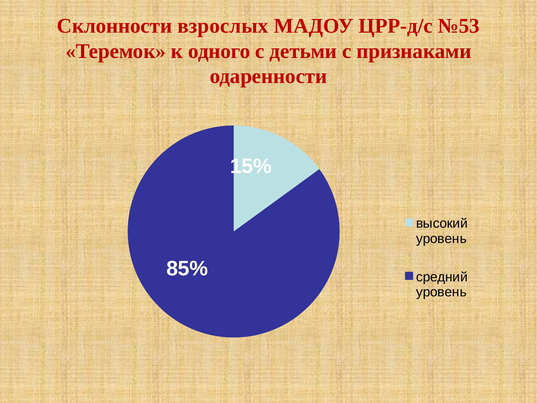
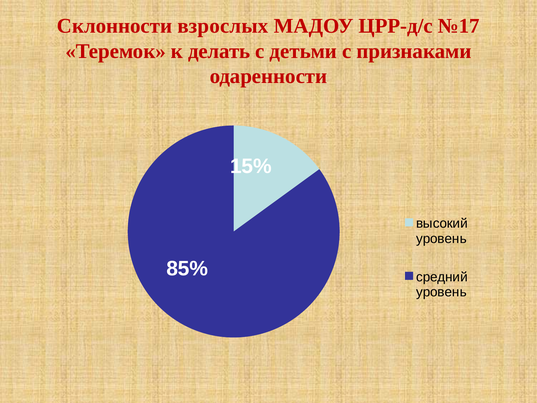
№53: №53 -> №17
одного: одного -> делать
